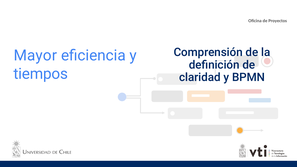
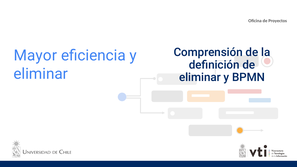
tiempos at (41, 74): tiempos -> eliminar
claridad at (200, 77): claridad -> eliminar
